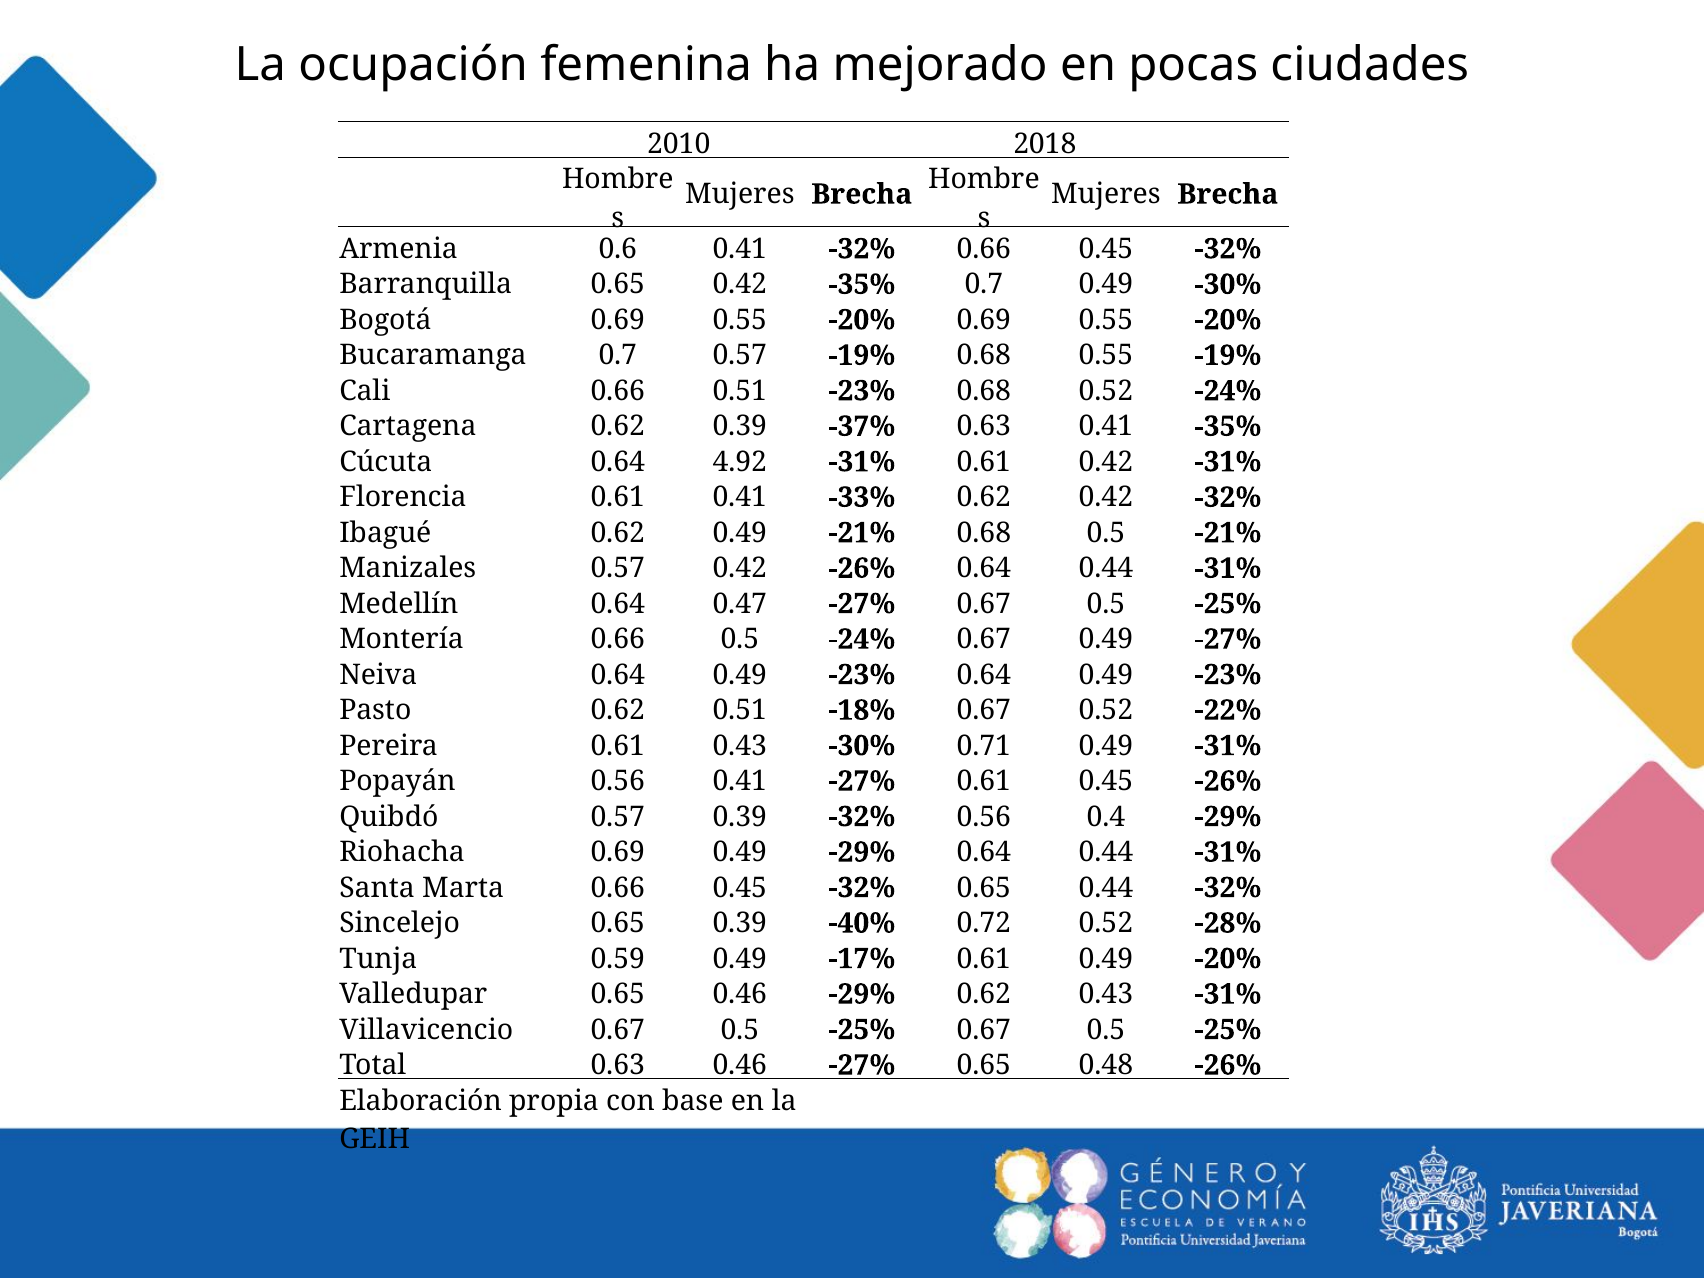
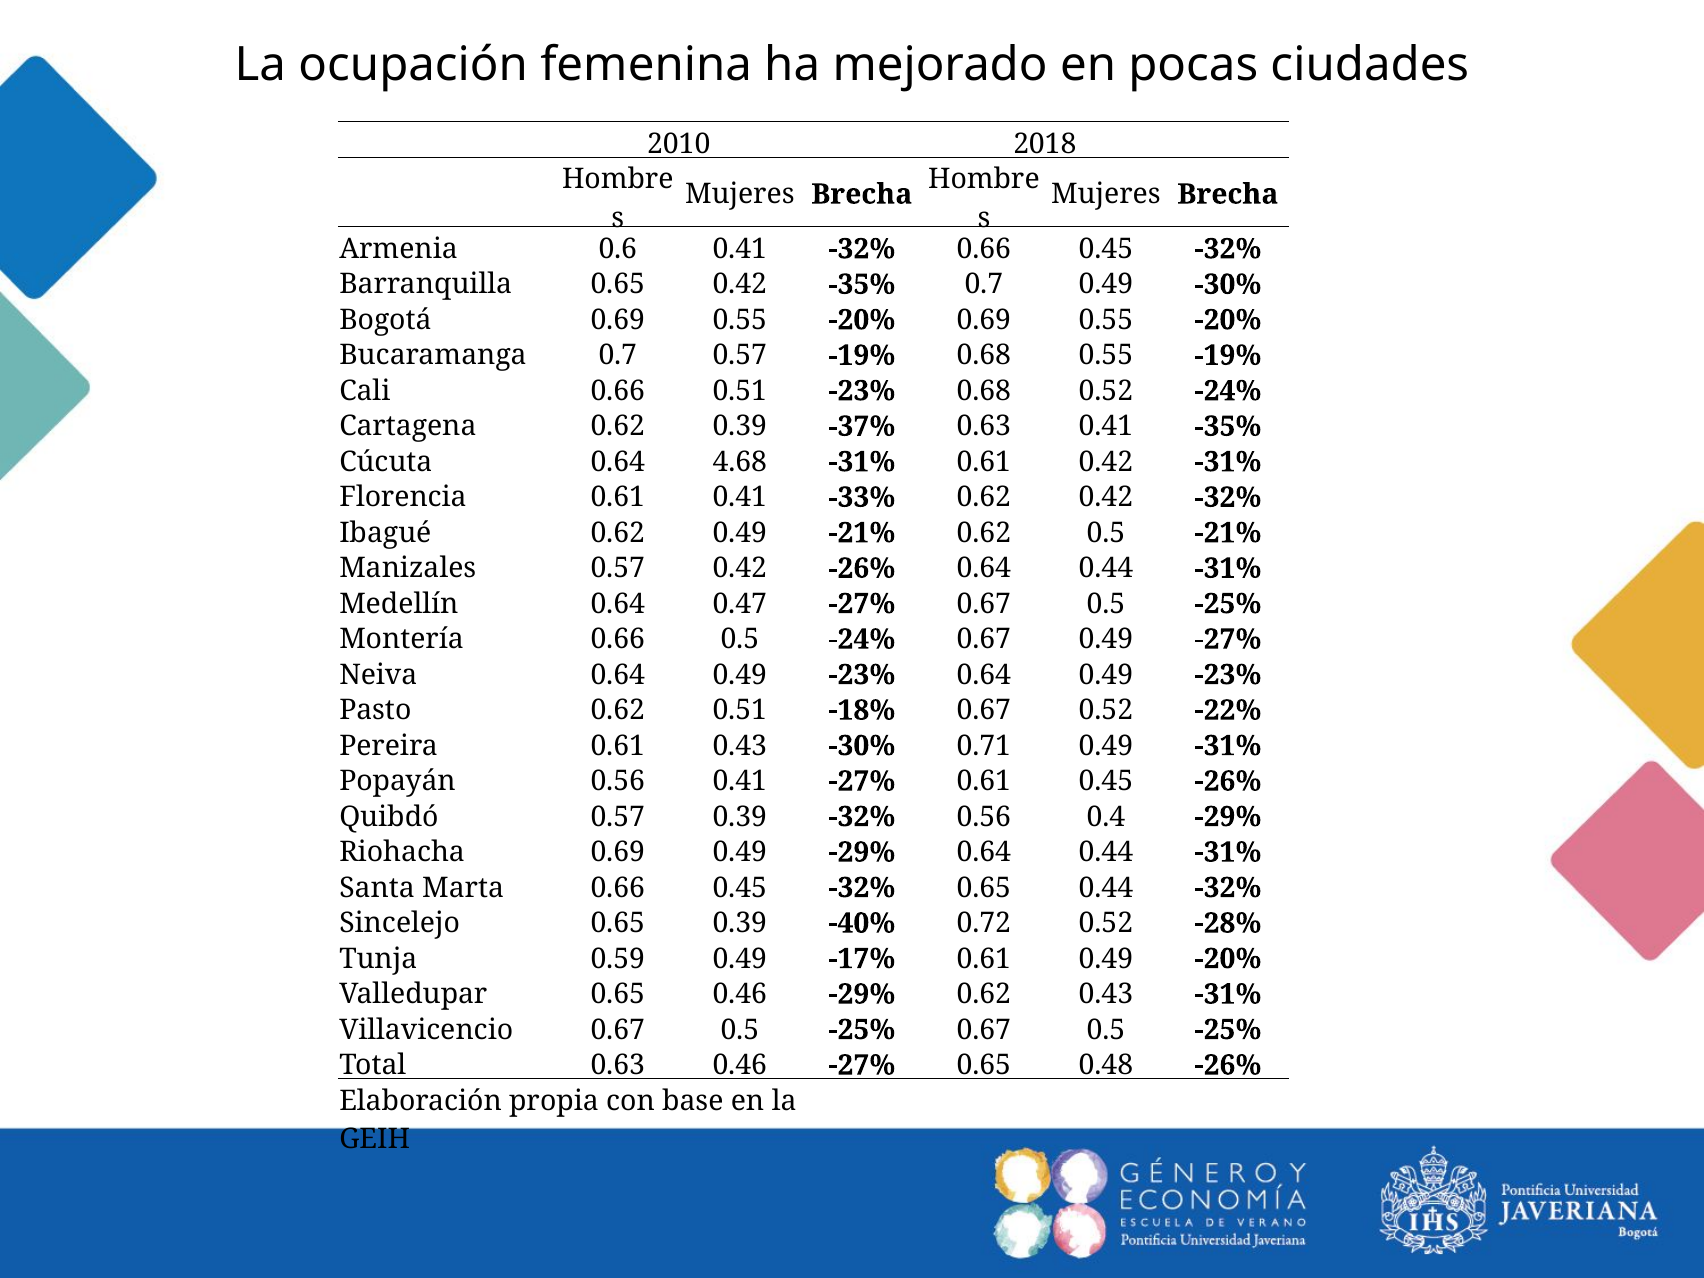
4.92: 4.92 -> 4.68
-21% 0.68: 0.68 -> 0.62
